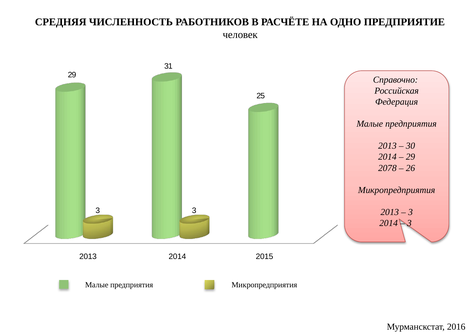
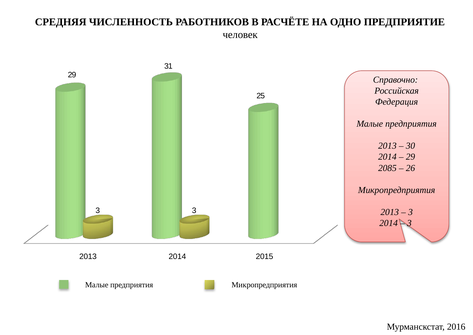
2078: 2078 -> 2085
